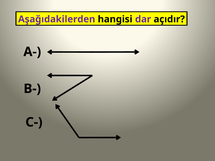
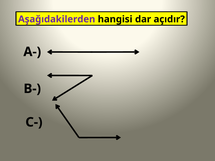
dar colour: purple -> black
